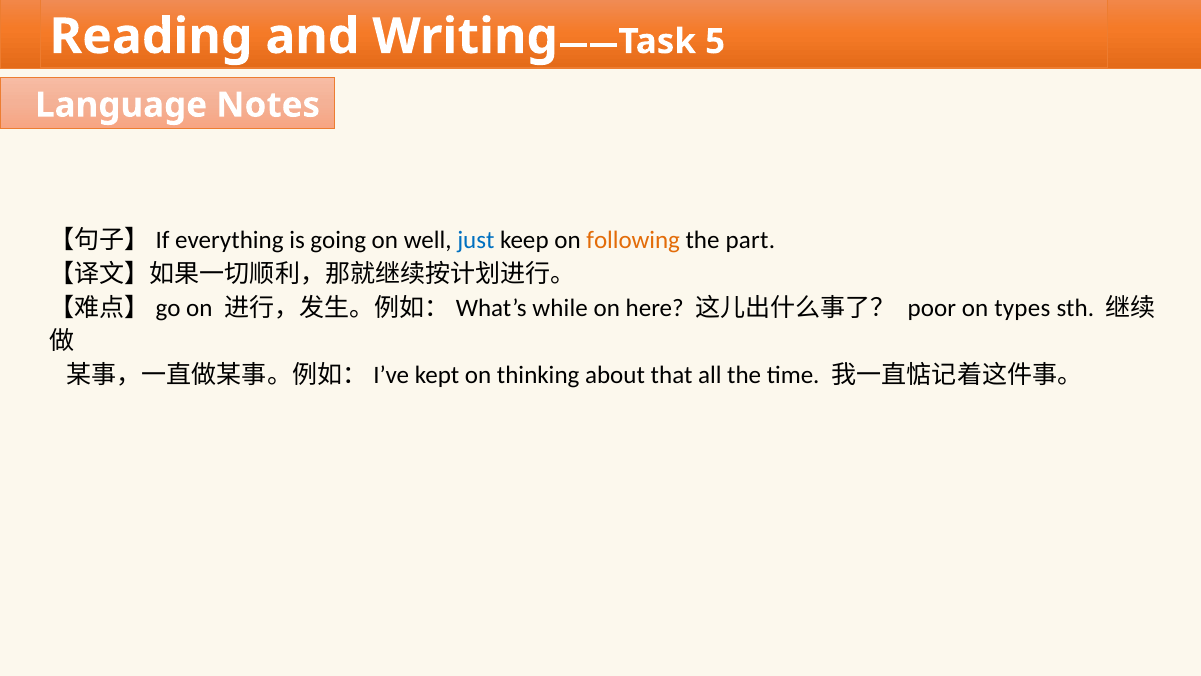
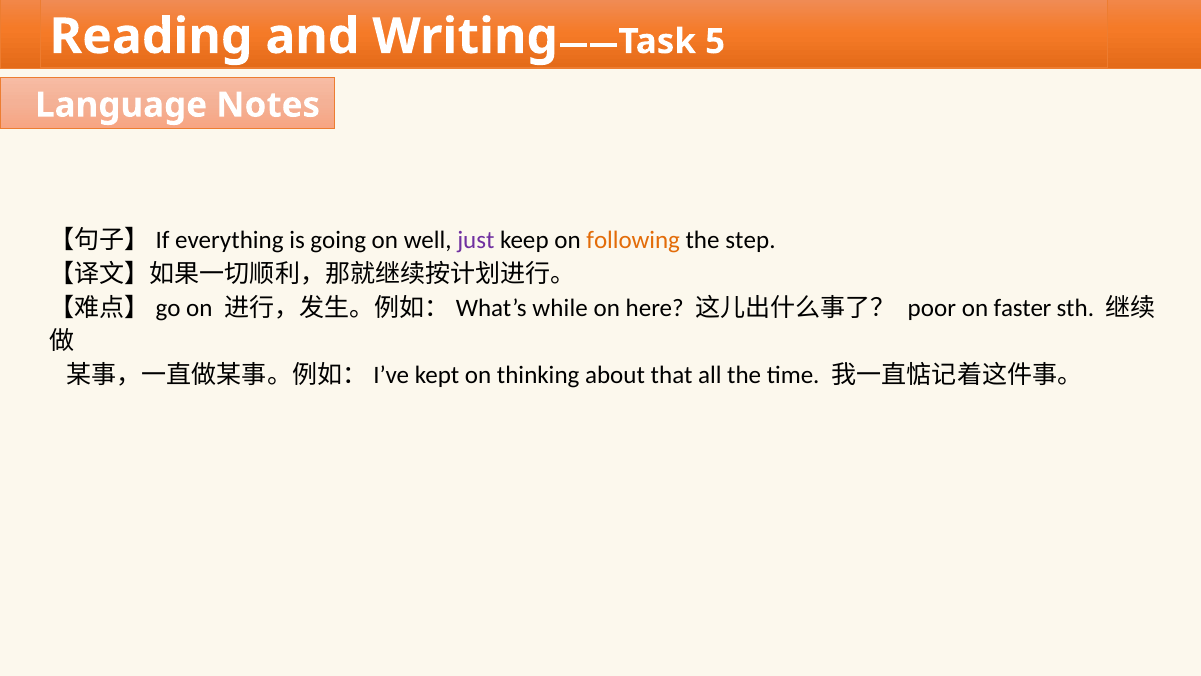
just colour: blue -> purple
part: part -> step
types: types -> faster
